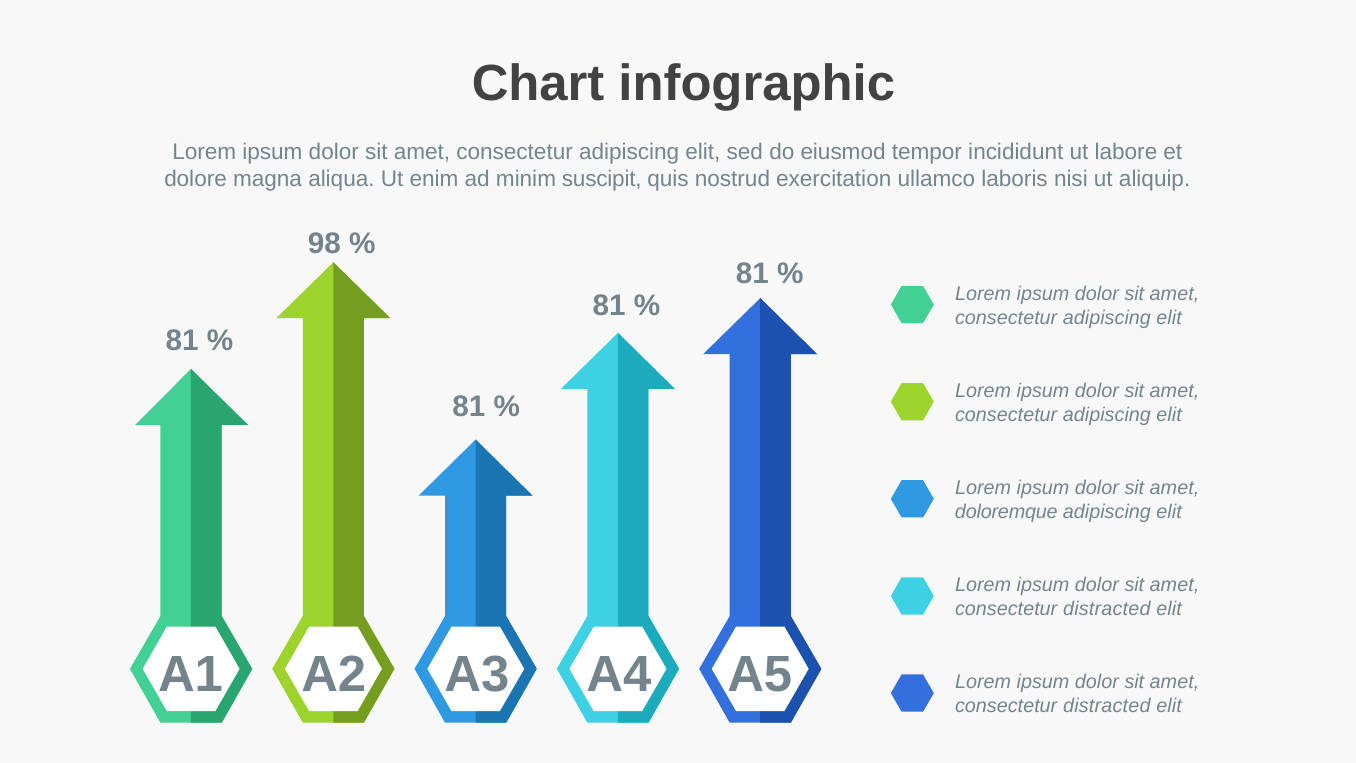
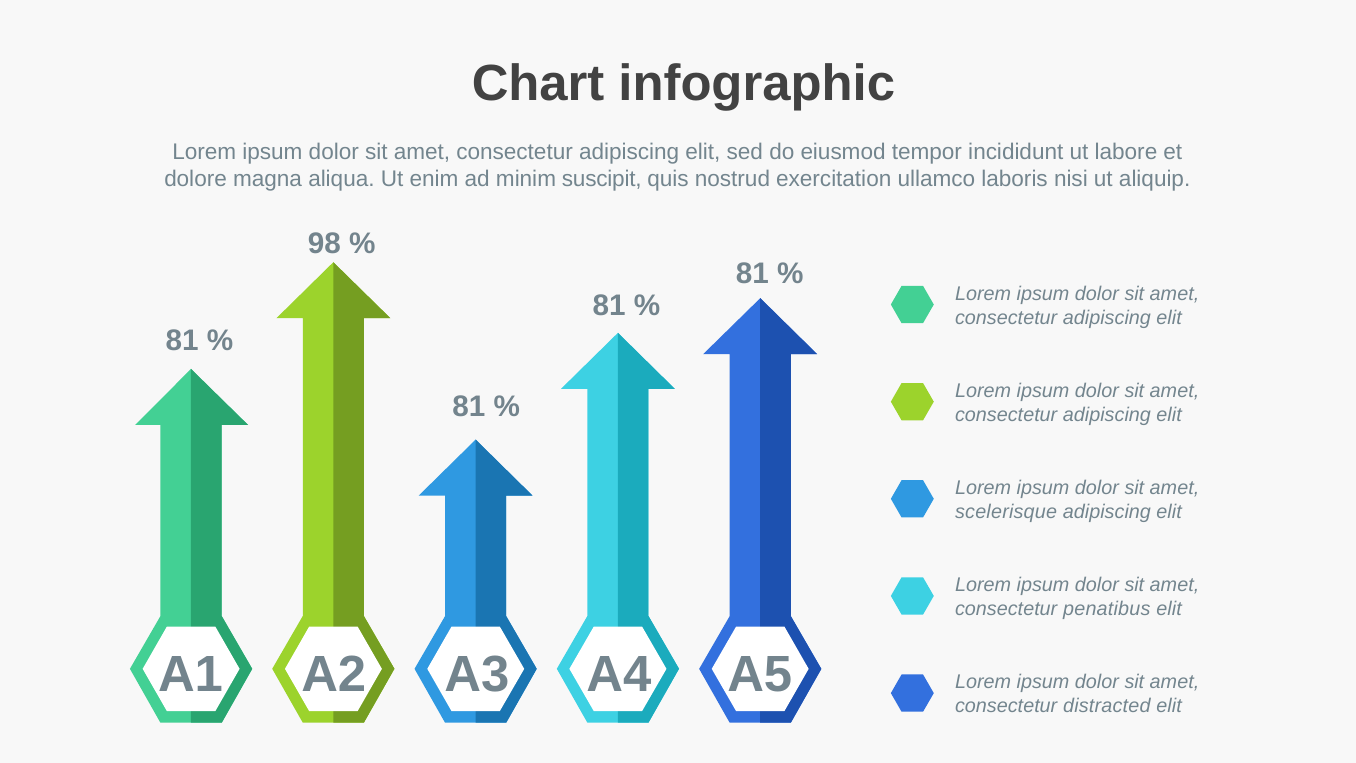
doloremque: doloremque -> scelerisque
distracted at (1107, 609): distracted -> penatibus
